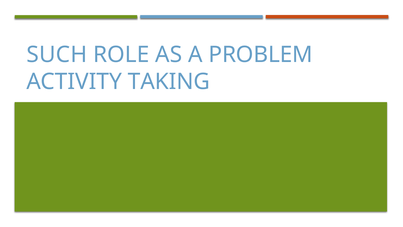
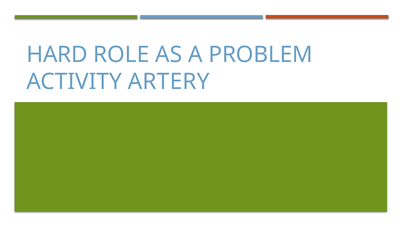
SUCH: SUCH -> HARD
TAKING: TAKING -> ARTERY
